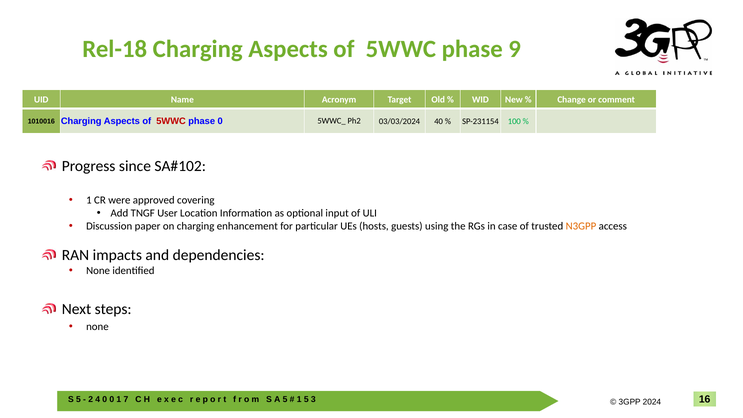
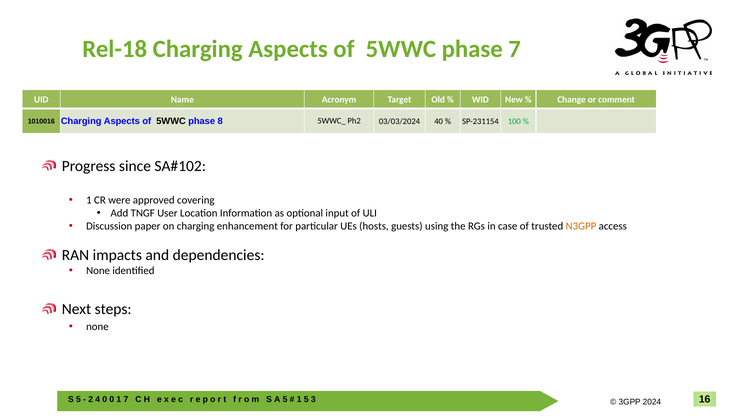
phase 9: 9 -> 7
5WWC at (171, 121) colour: red -> black
phase 0: 0 -> 8
